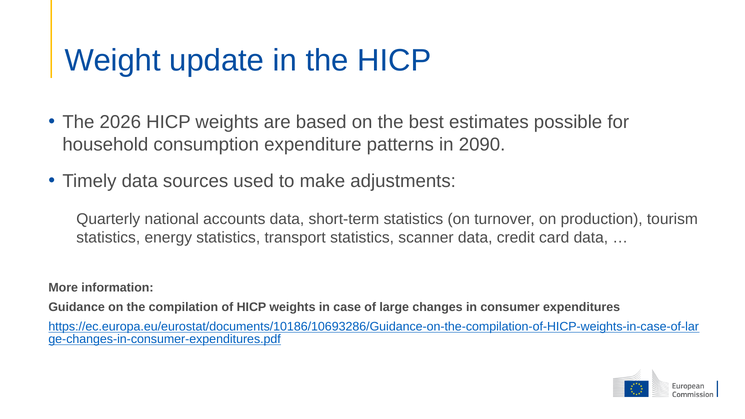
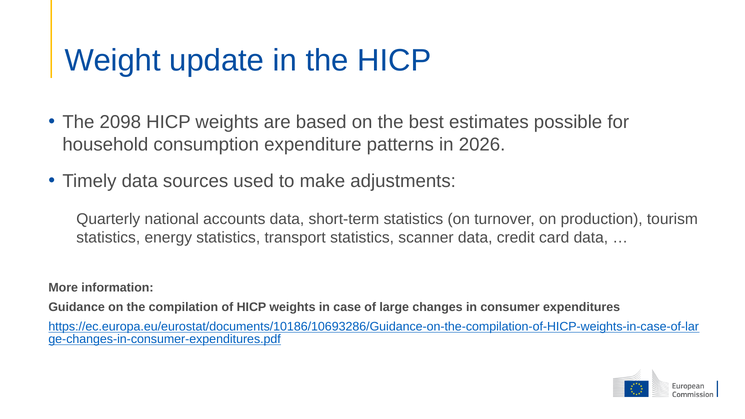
2026: 2026 -> 2098
2090: 2090 -> 2026
